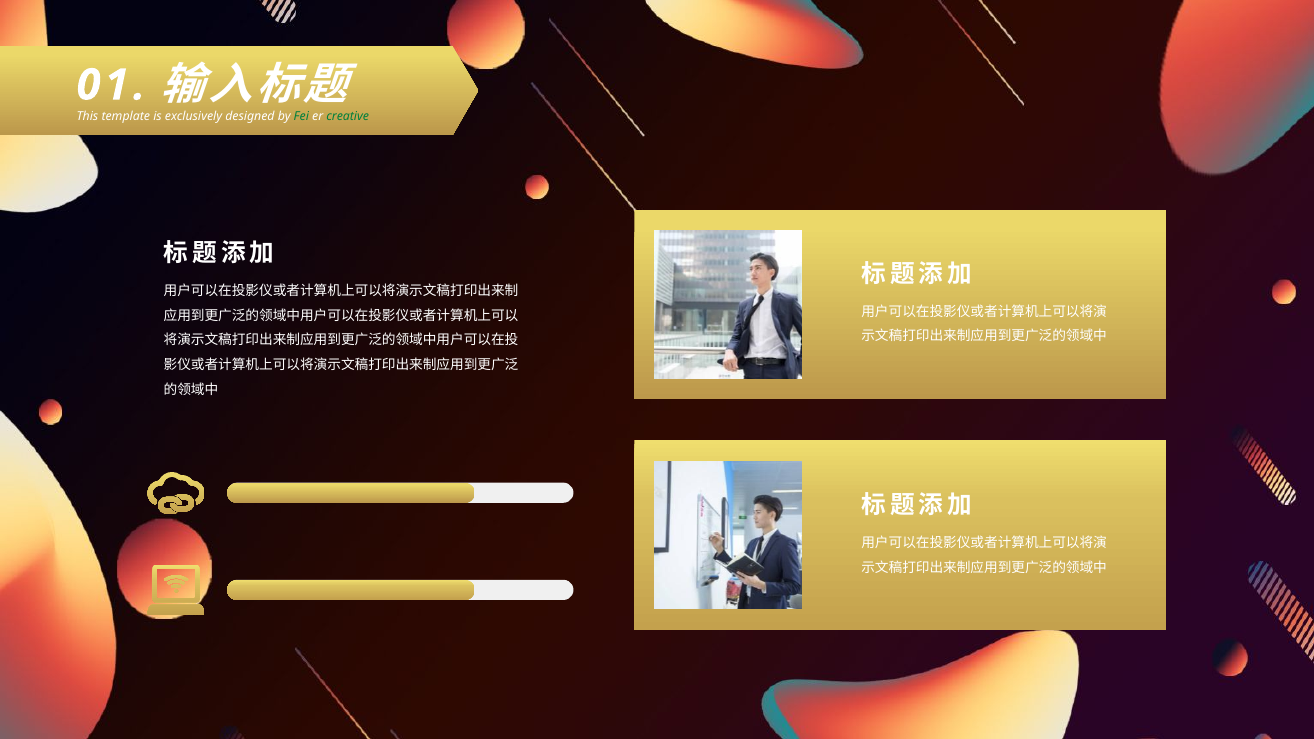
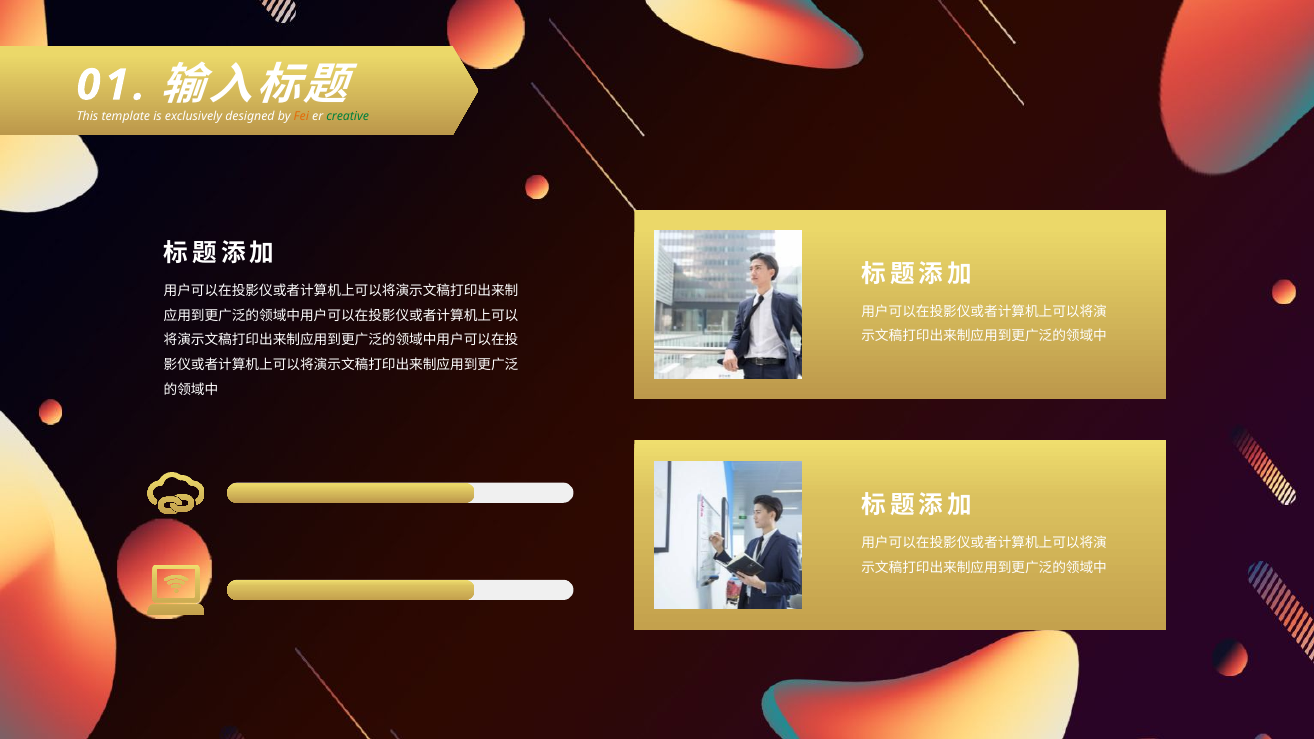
Fei colour: green -> orange
